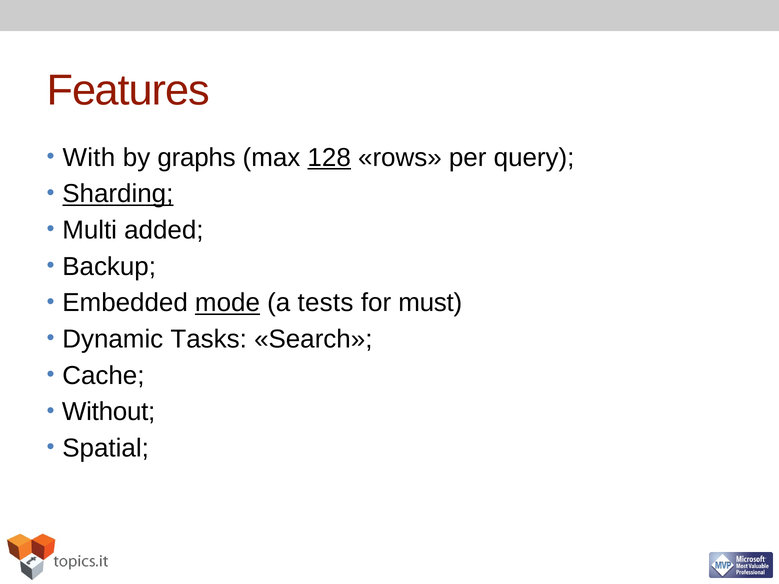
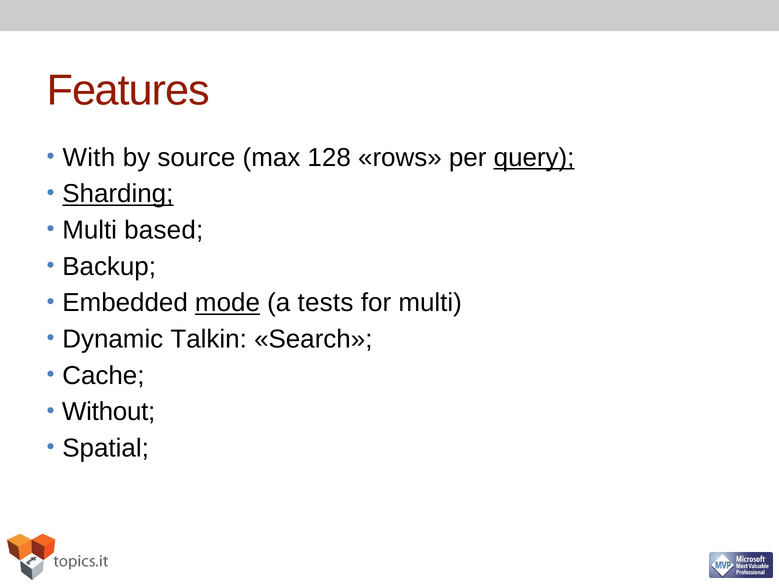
graphs: graphs -> source
128 underline: present -> none
query underline: none -> present
added: added -> based
for must: must -> multi
Tasks: Tasks -> Talkin
